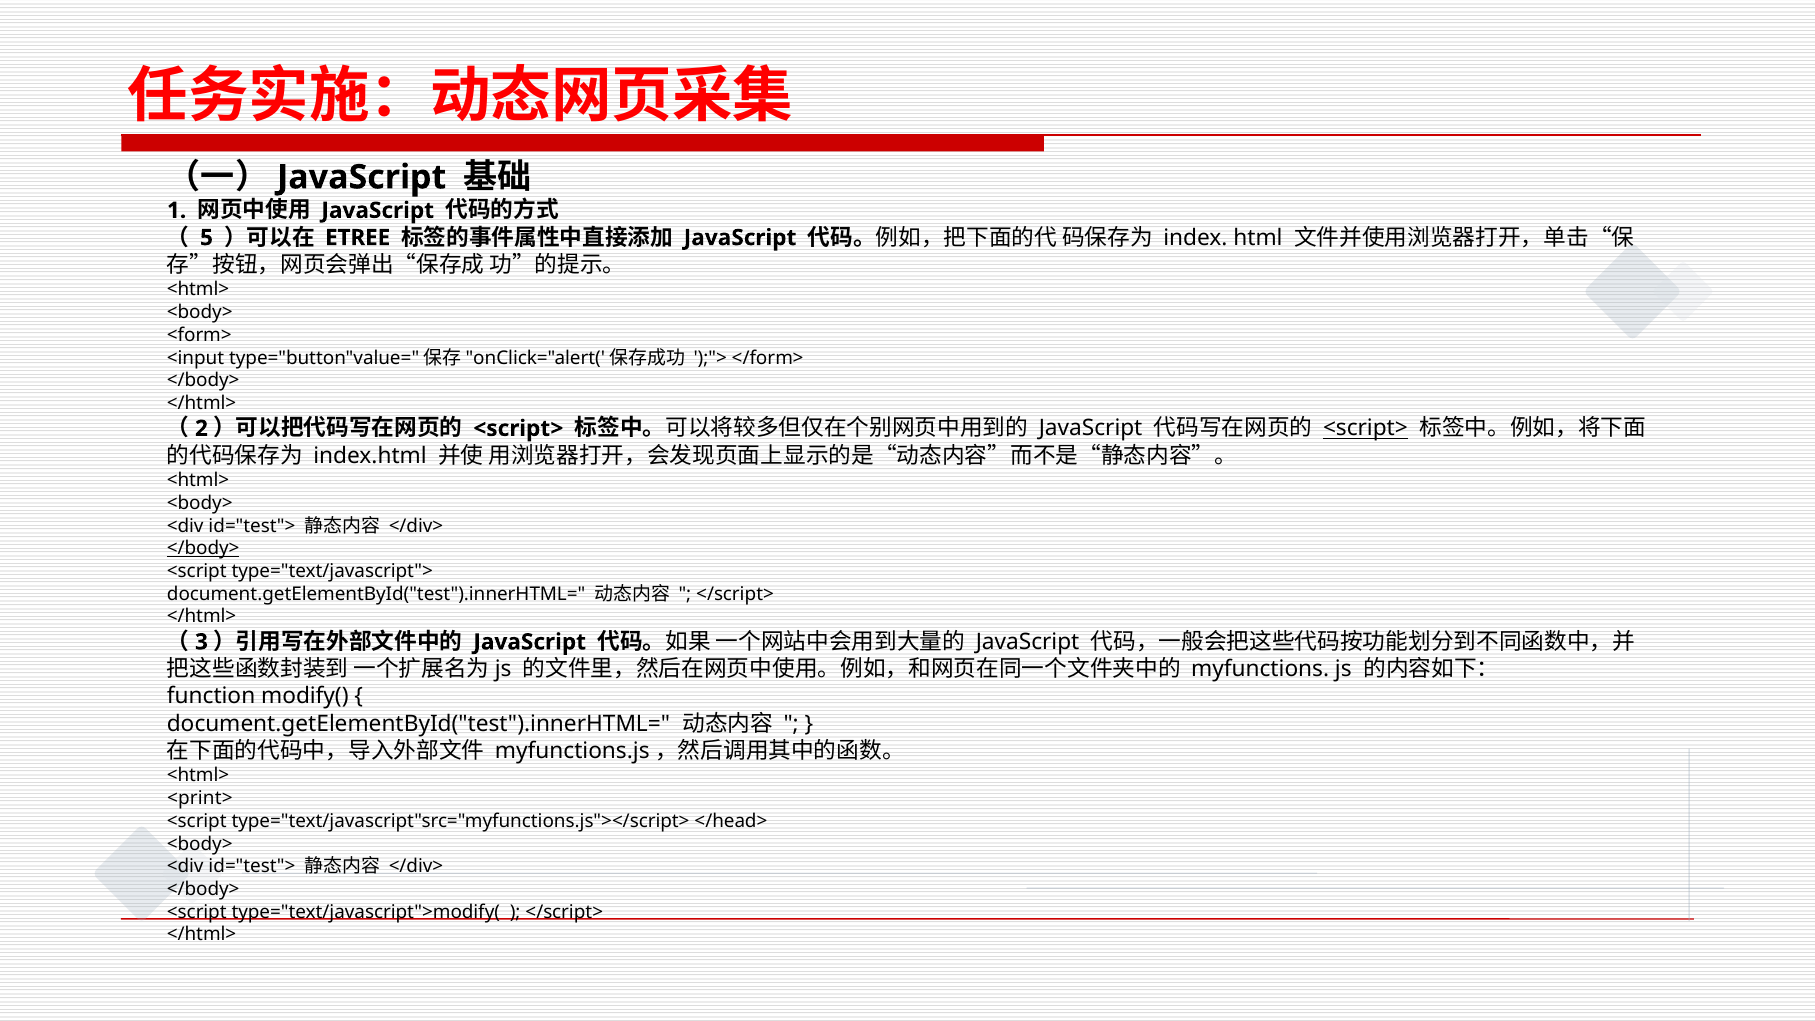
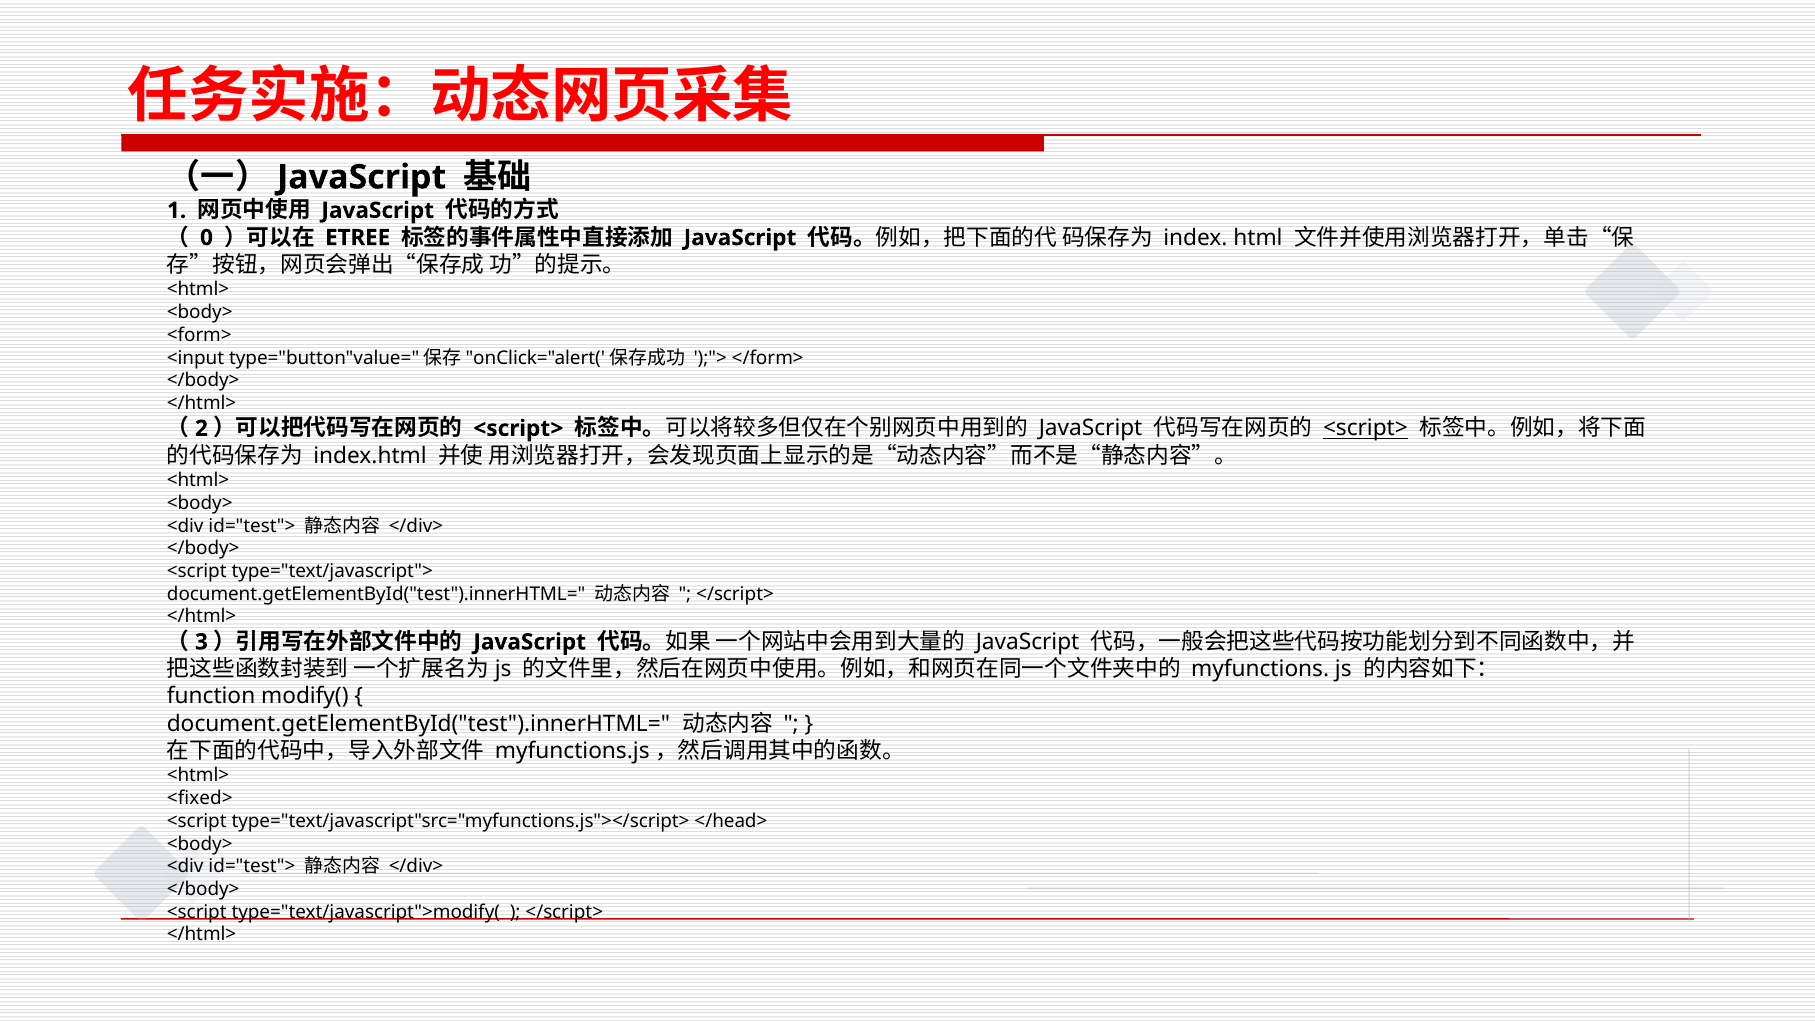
5: 5 -> 0
</body> at (203, 549) underline: present -> none
<print>: <print> -> <ﬁxed>
